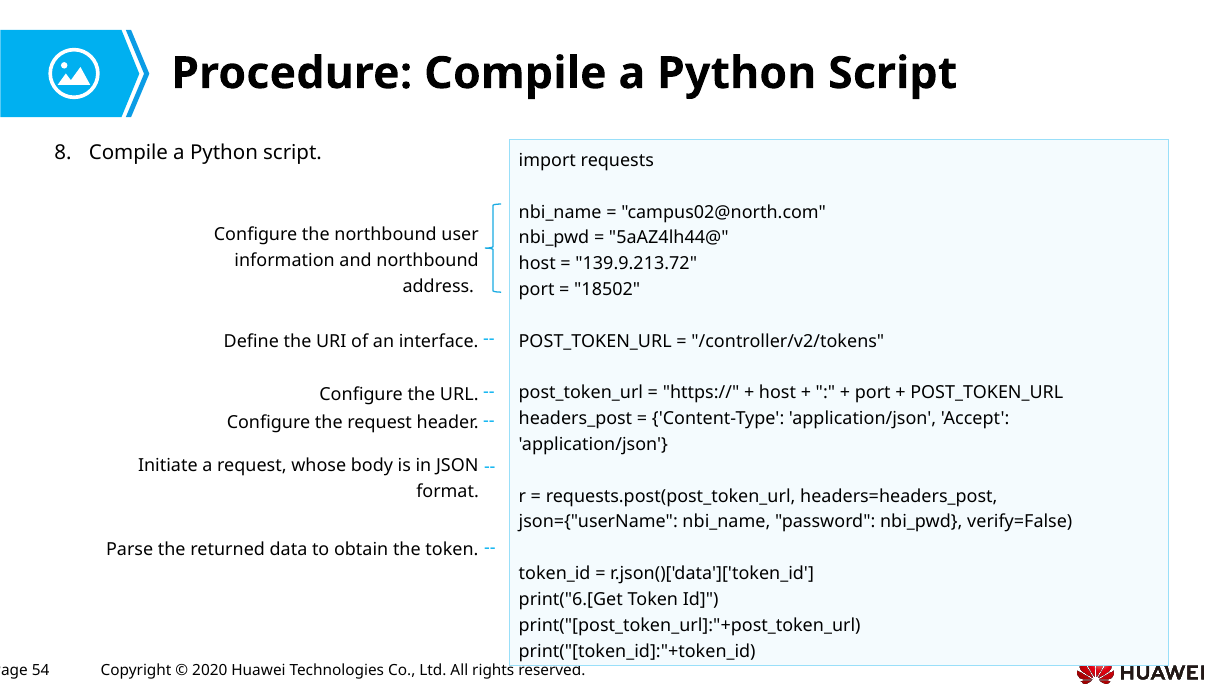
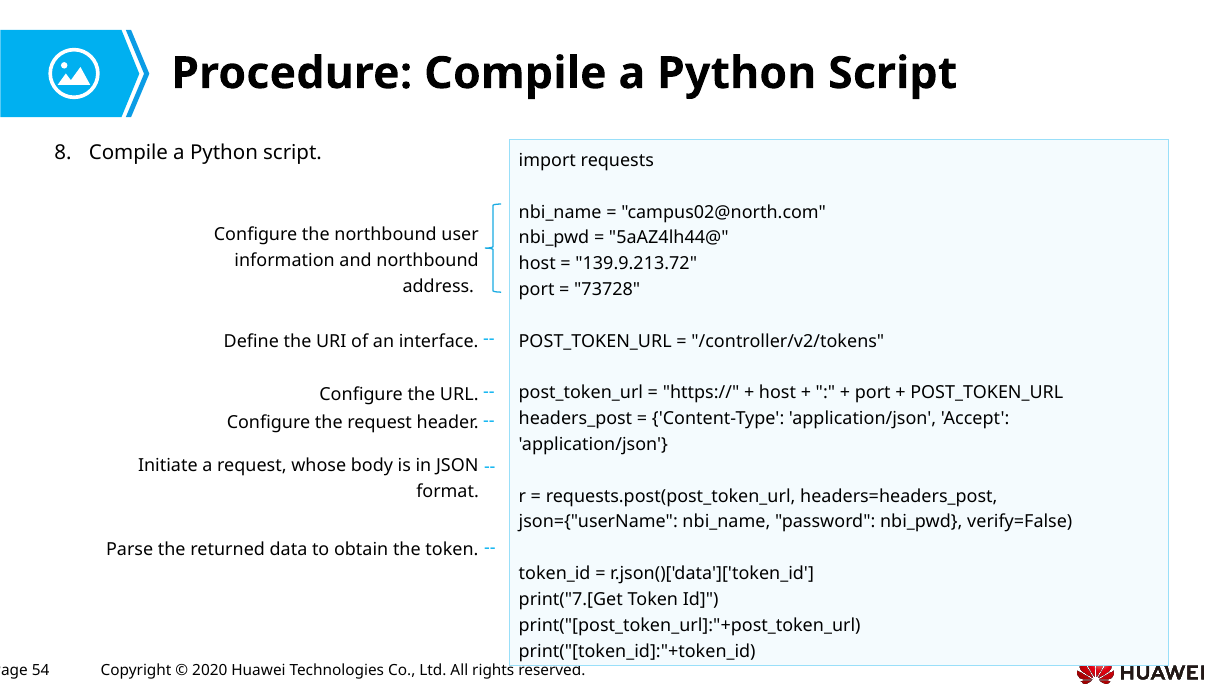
18502: 18502 -> 73728
print("6.[Get: print("6.[Get -> print("7.[Get
